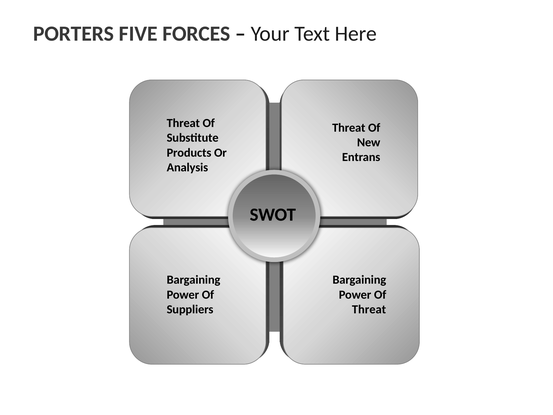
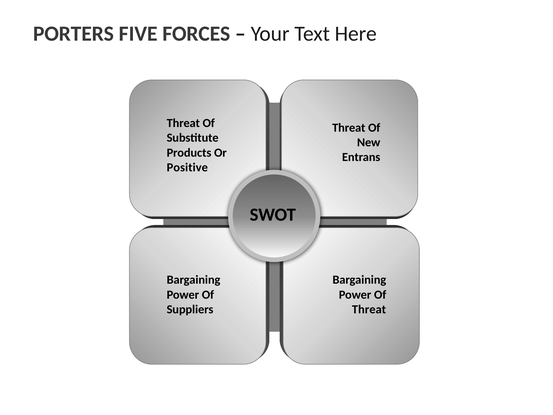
Analysis: Analysis -> Positive
